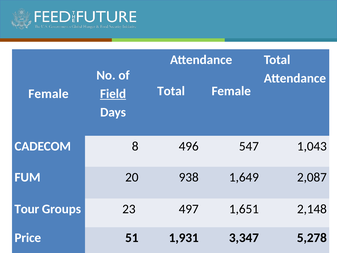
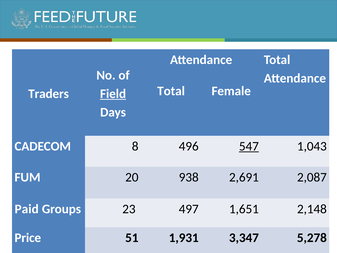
Female at (48, 94): Female -> Traders
547 underline: none -> present
1,649: 1,649 -> 2,691
Tour: Tour -> Paid
